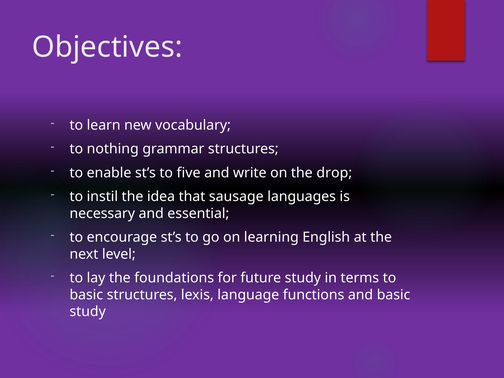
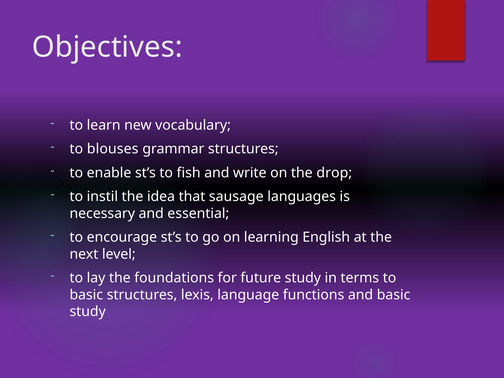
nothing: nothing -> blouses
five: five -> fish
